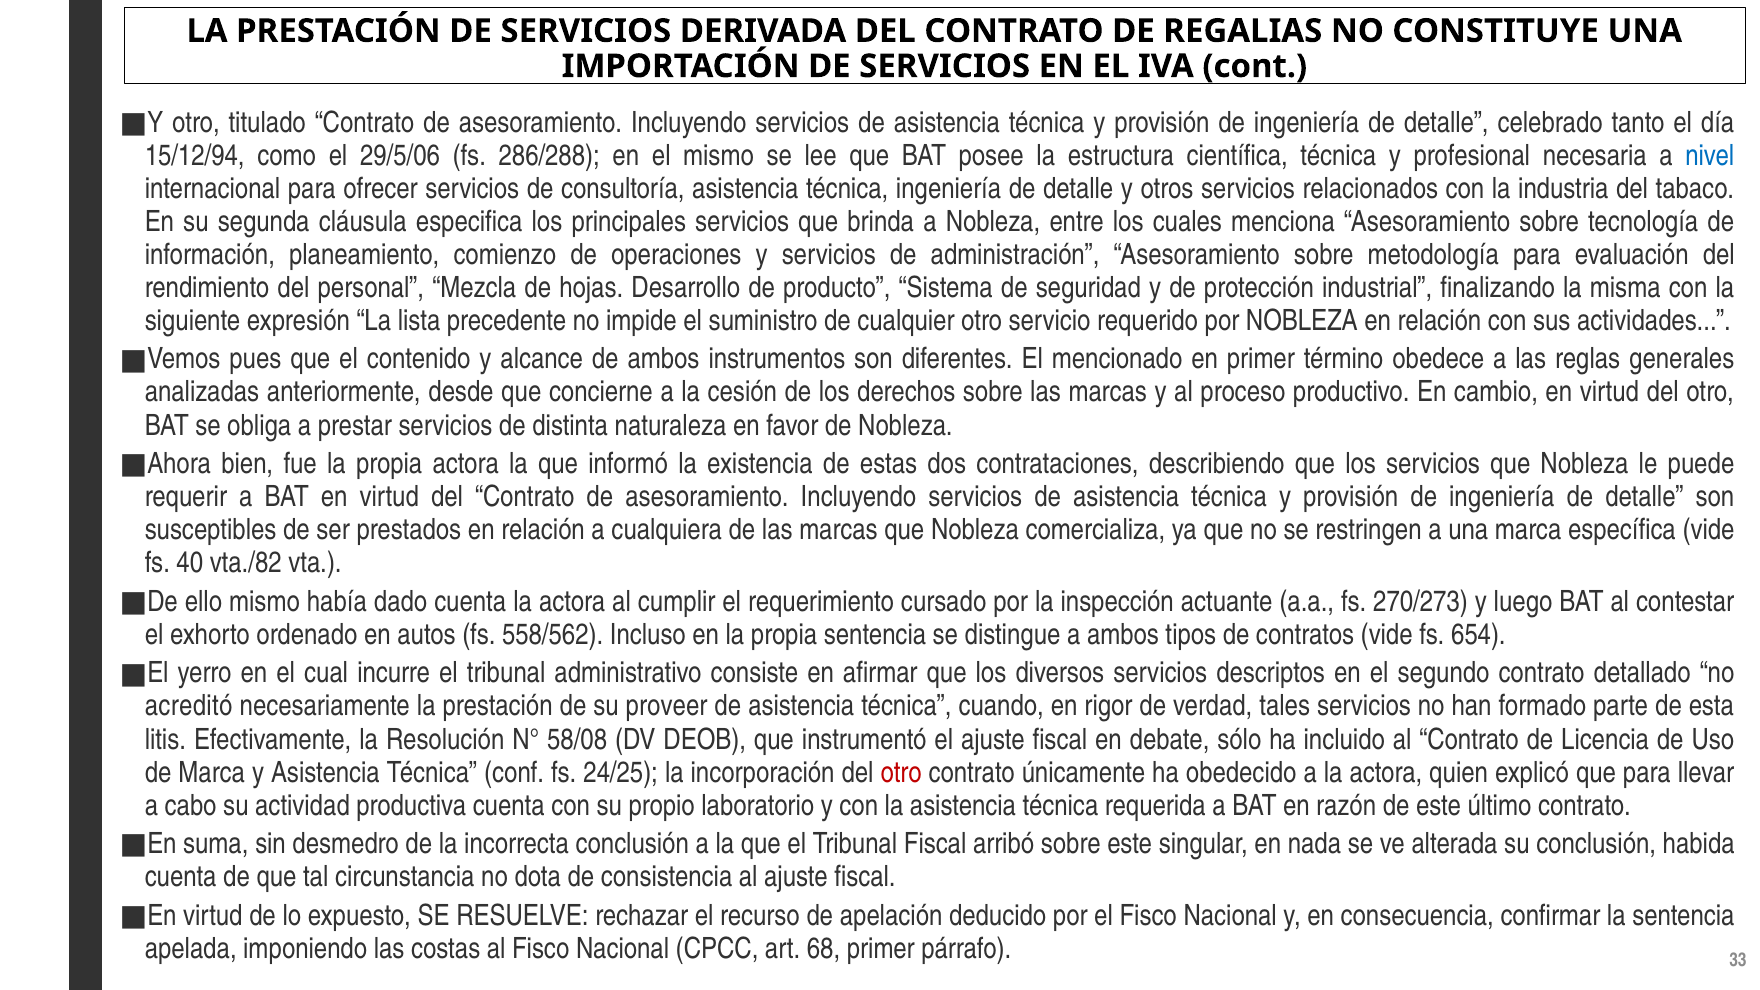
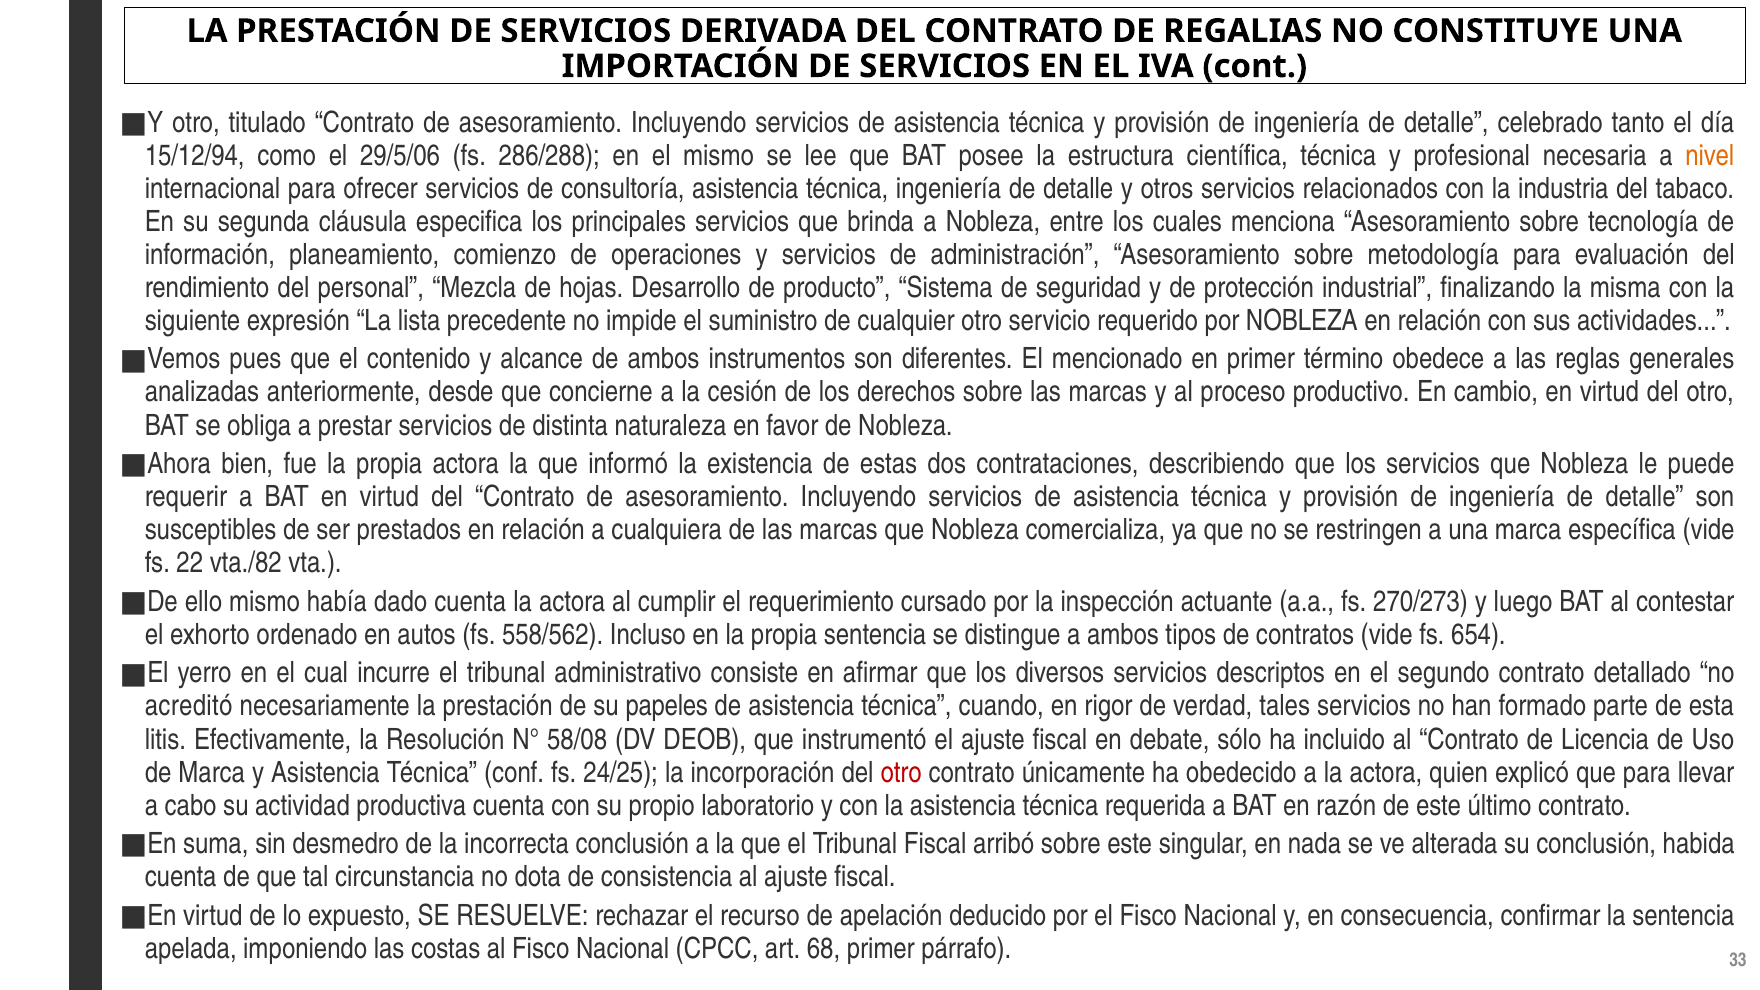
nivel colour: blue -> orange
40: 40 -> 22
proveer: proveer -> papeles
